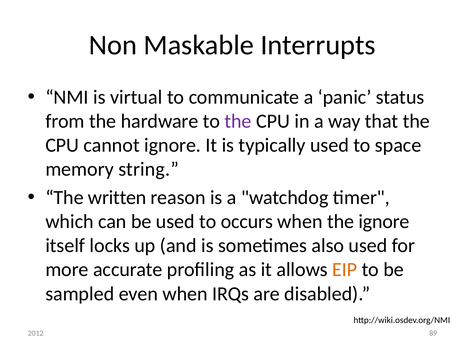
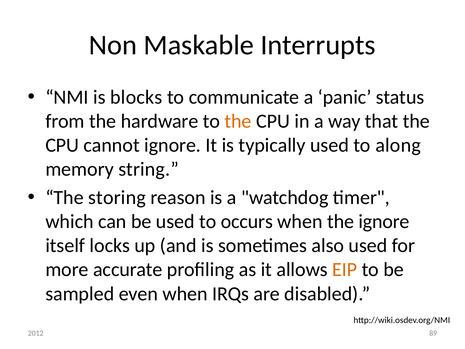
virtual: virtual -> blocks
the at (238, 121) colour: purple -> orange
space: space -> along
written: written -> storing
